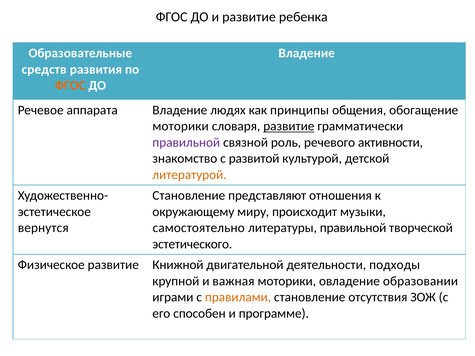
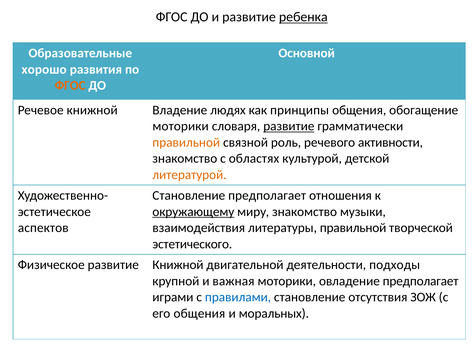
ребенка underline: none -> present
Владение at (307, 53): Владение -> Основной
средств: средств -> хорошо
Речевое аппарата: аппарата -> книжной
правильной at (186, 142) colour: purple -> orange
развитой: развитой -> областях
Становление представляют: представляют -> предполагает
окружающему underline: none -> present
миру происходит: происходит -> знакомство
вернутся: вернутся -> аспектов
самостоятельно: самостоятельно -> взаимодействия
овладение образовании: образовании -> предполагает
правилами colour: orange -> blue
его способен: способен -> общения
программе: программе -> моральных
